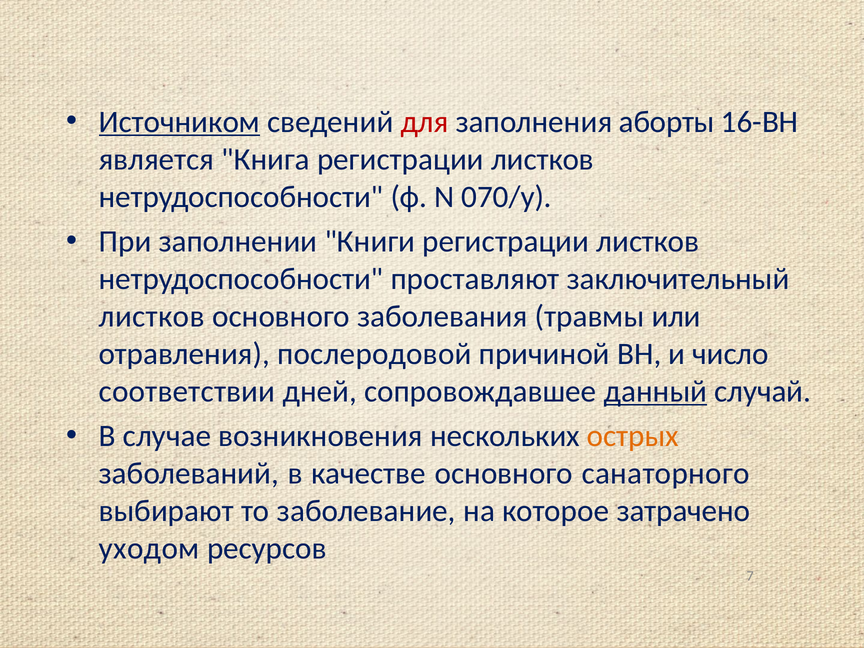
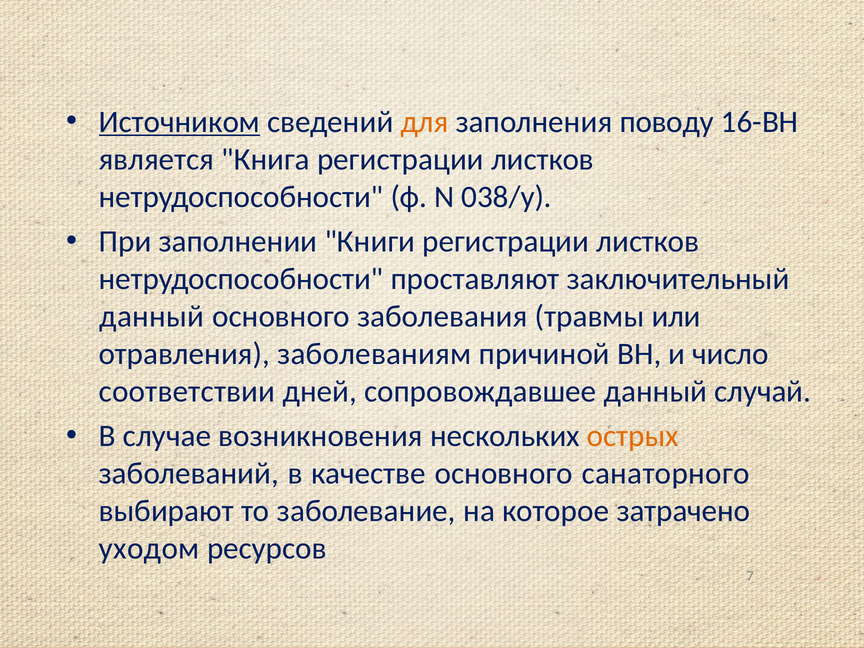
для colour: red -> orange
аборты: аборты -> поводу
070/у: 070/у -> 038/у
листков at (152, 316): листков -> данный
послеродовой: послеродовой -> заболеваниям
данный at (656, 391) underline: present -> none
